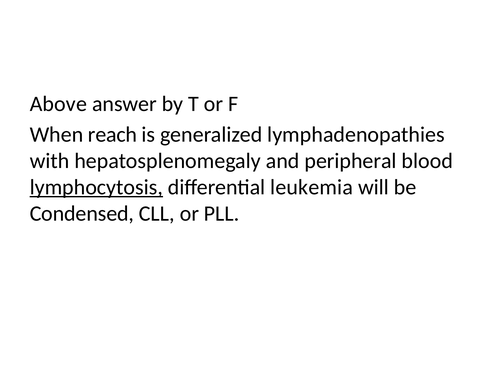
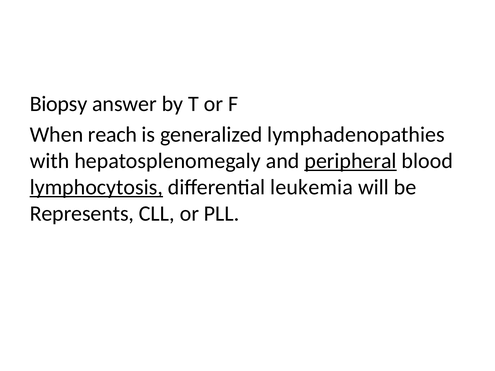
Above: Above -> Biopsy
peripheral underline: none -> present
Condensed: Condensed -> Represents
